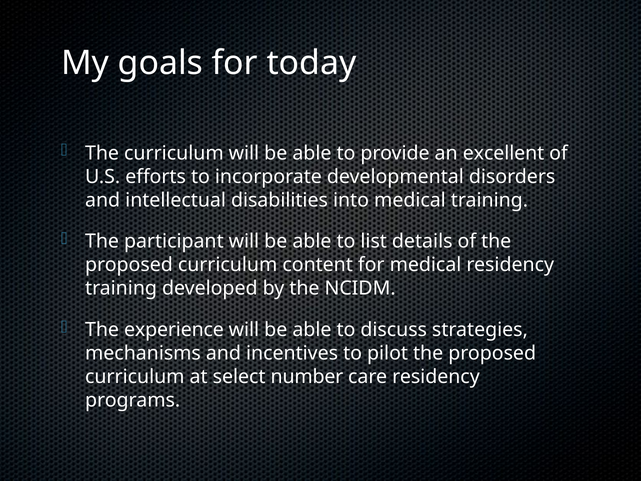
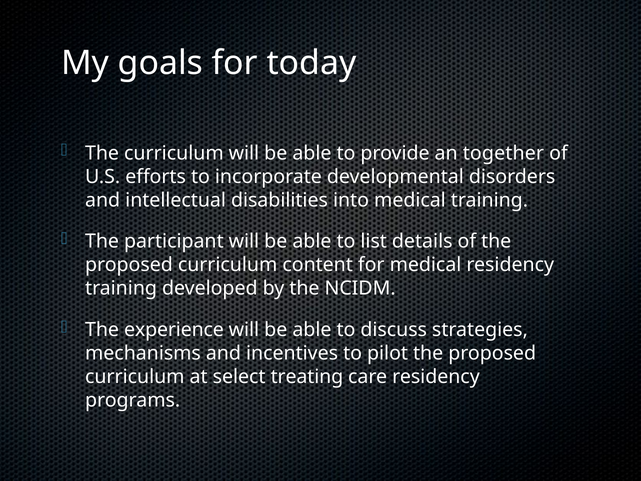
excellent: excellent -> together
number: number -> treating
